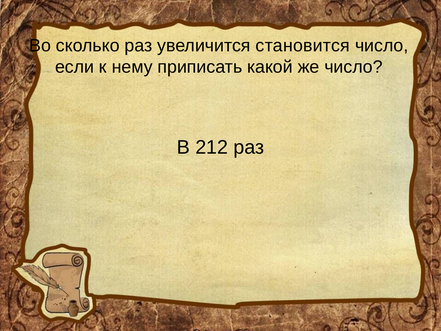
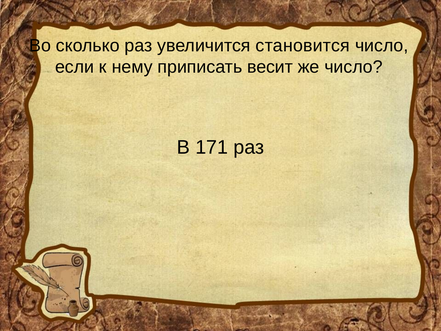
какой: какой -> весит
212: 212 -> 171
